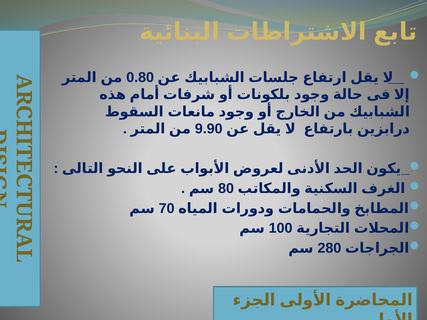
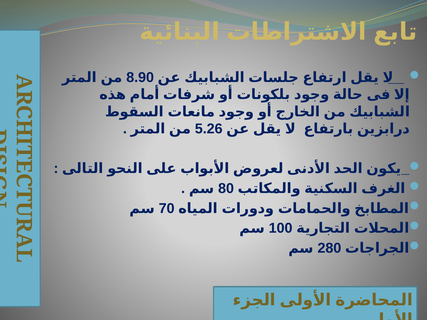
0.80: 0.80 -> 8.90
9.90: 9.90 -> 5.26
